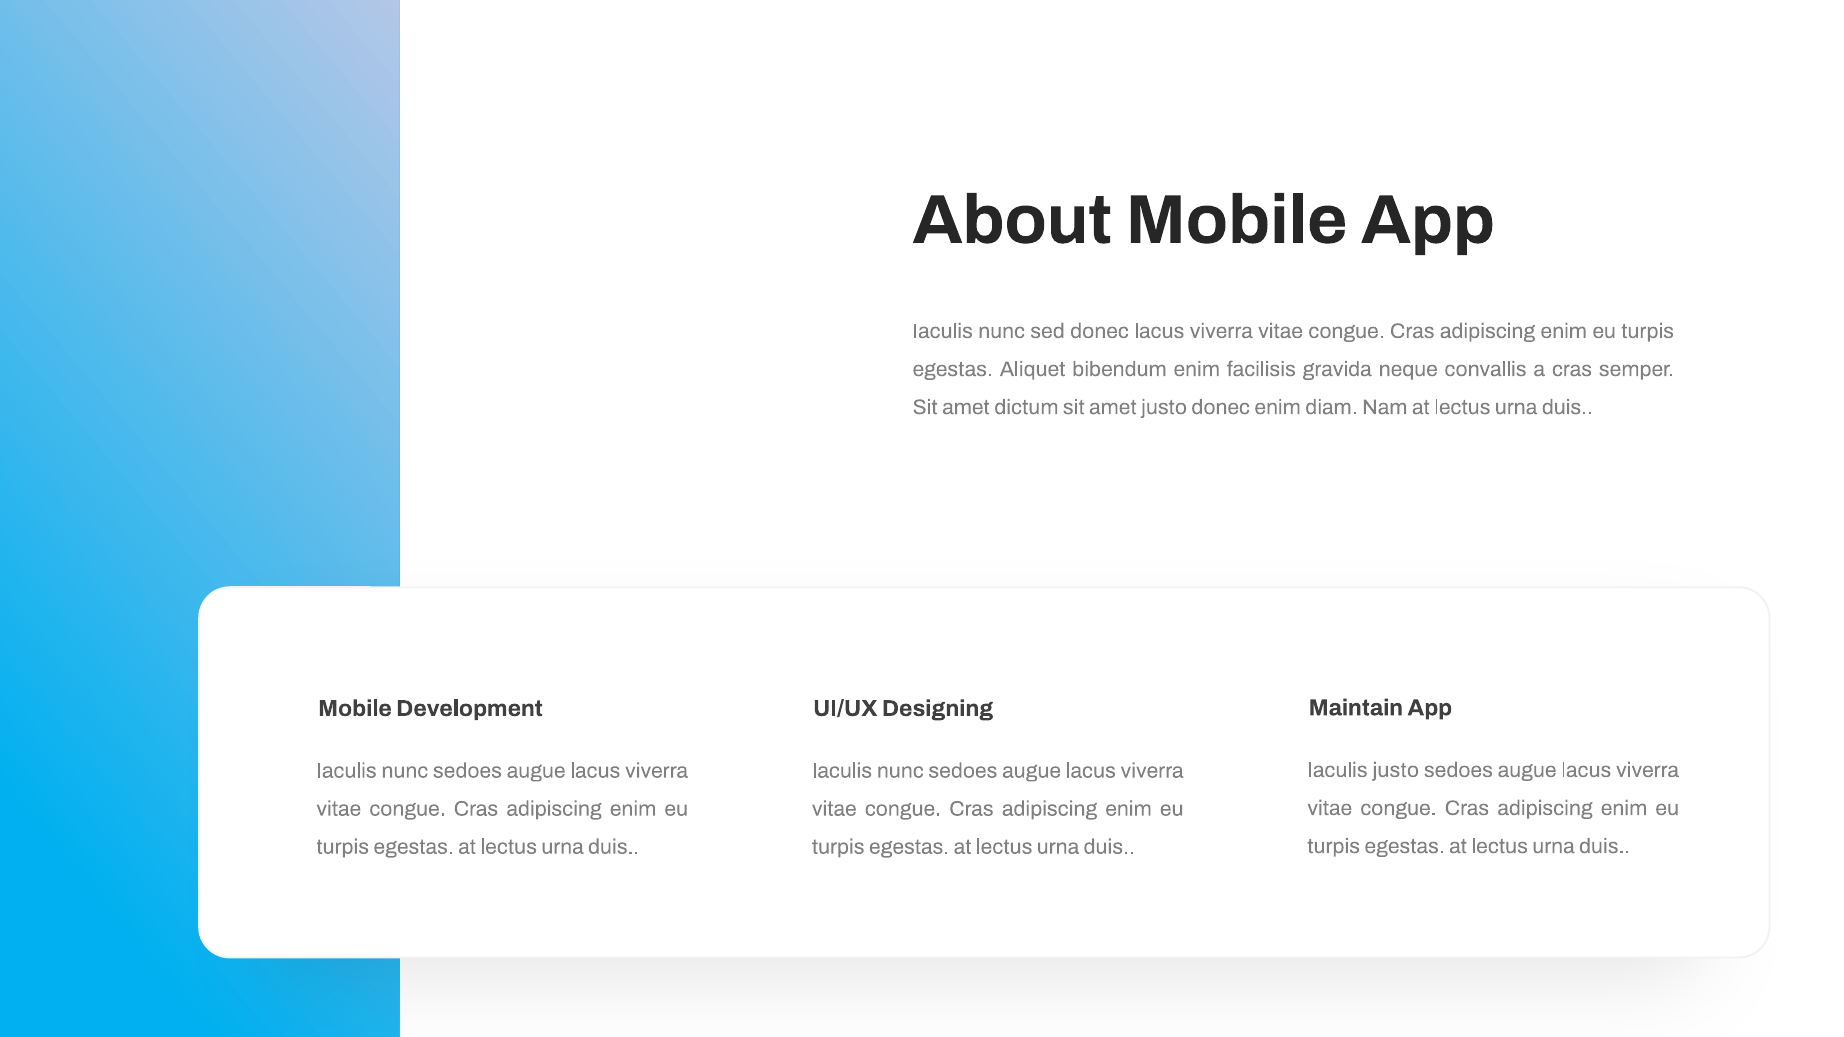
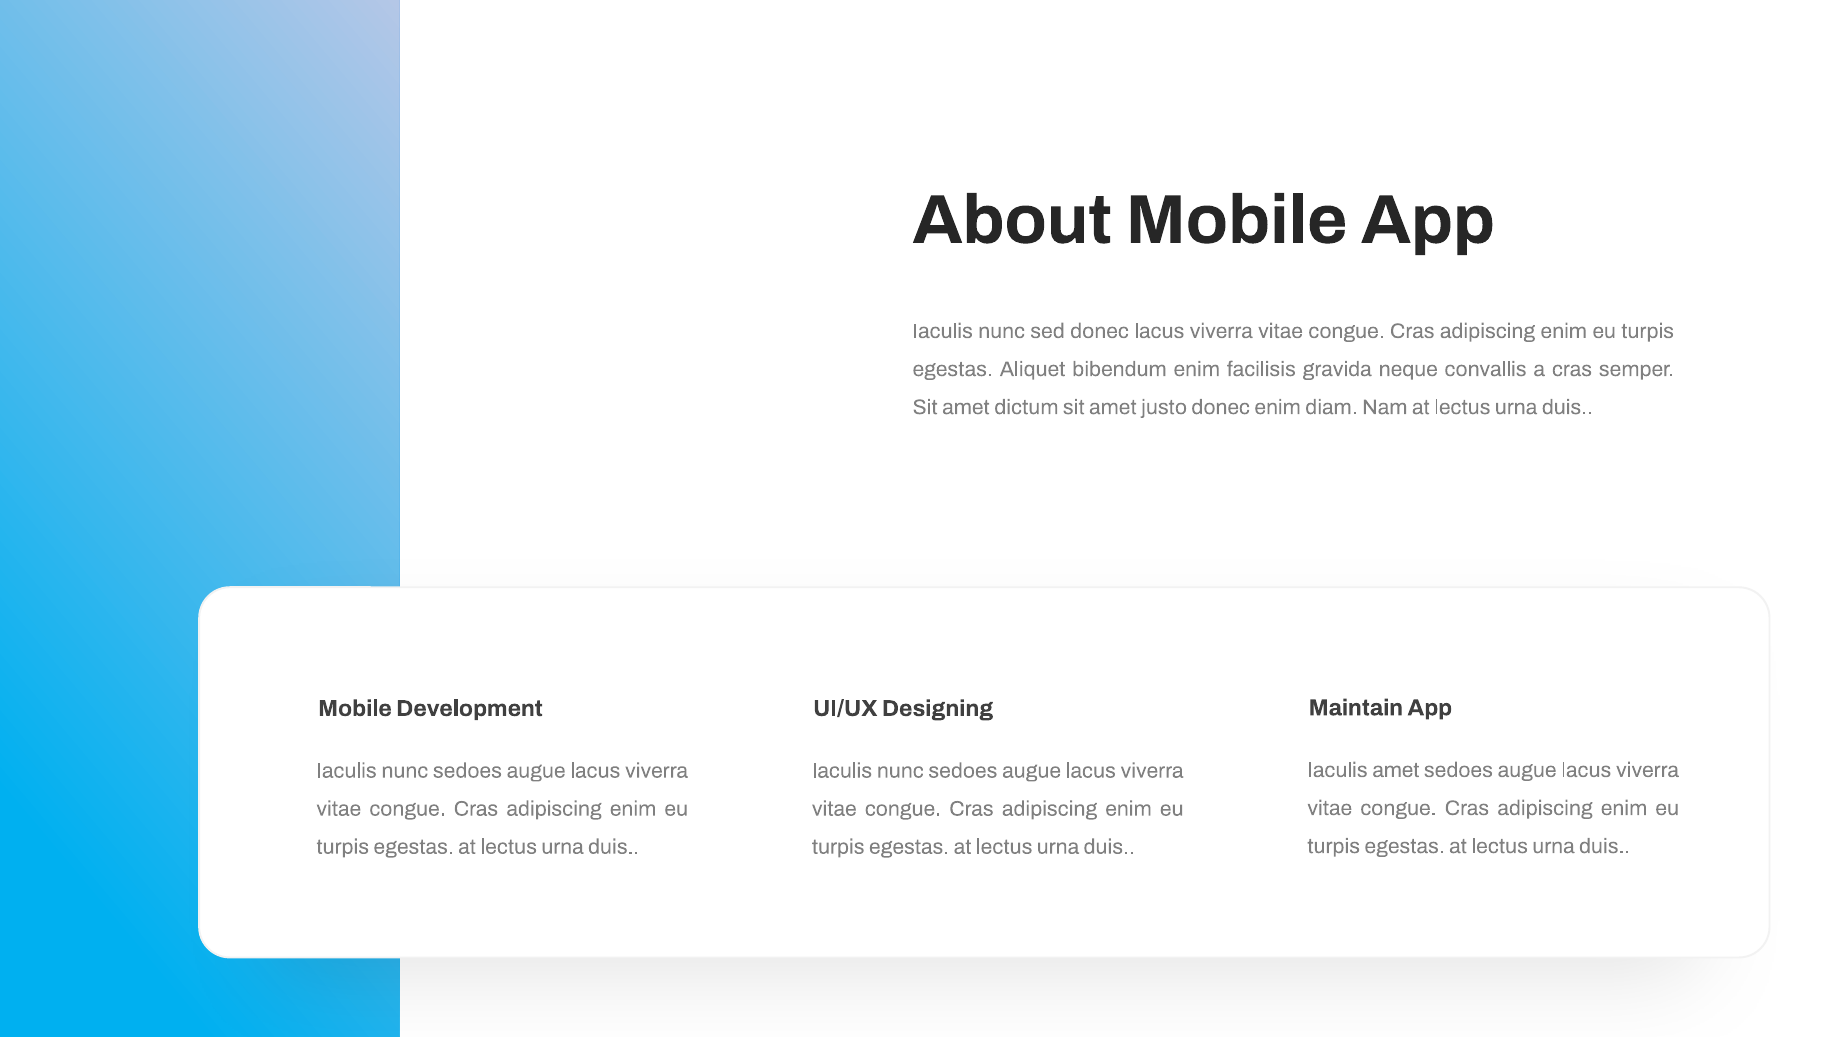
Iaculis justo: justo -> amet
